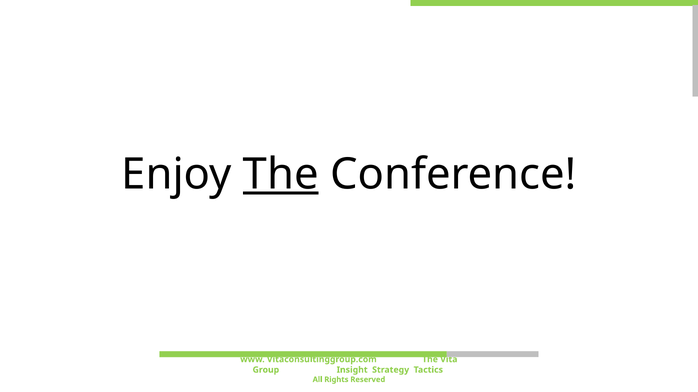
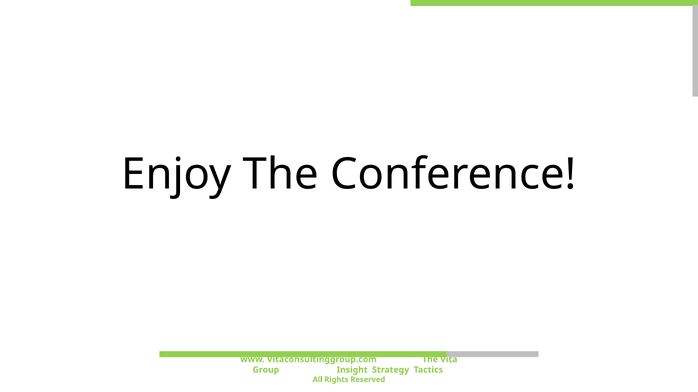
The at (281, 174) underline: present -> none
